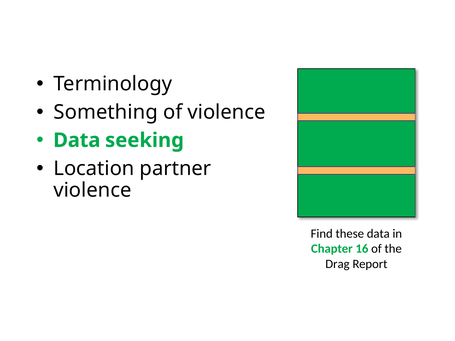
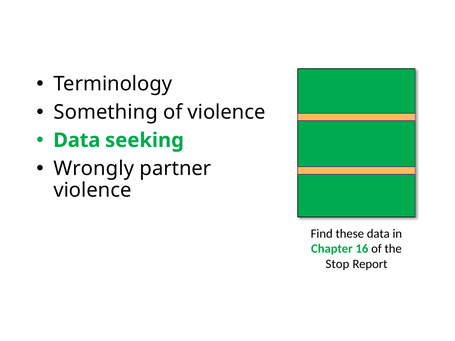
Location: Location -> Wrongly
Drag: Drag -> Stop
